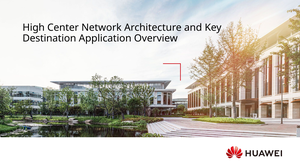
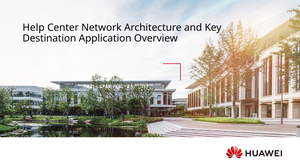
High: High -> Help
